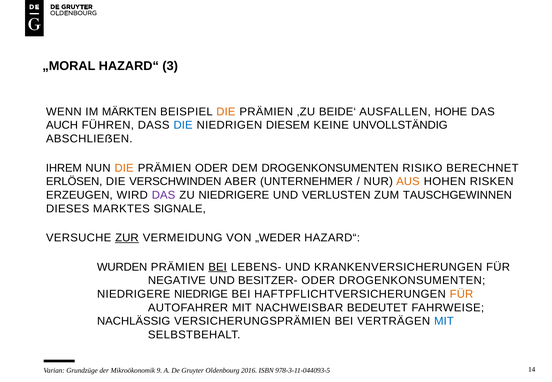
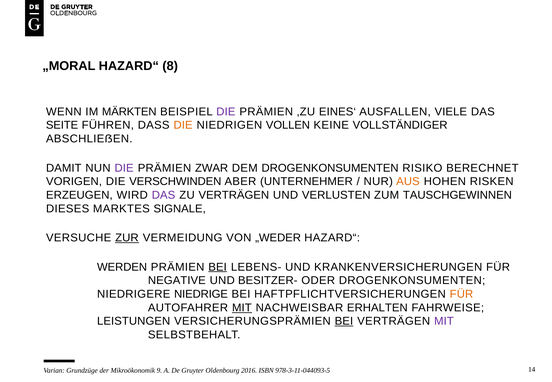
3: 3 -> 8
DIE at (226, 112) colour: orange -> purple
BEIDE‘: BEIDE‘ -> EINES‘
HOHE: HOHE -> VIELE
AUCH: AUCH -> SEITE
DIE at (183, 125) colour: blue -> orange
DIESEM: DIESEM -> VOLLEN
UNVOLLSTÄNDIG: UNVOLLSTÄNDIG -> VOLLSTÄNDIGER
IHREM: IHREM -> DAMIT
DIE at (124, 168) colour: orange -> purple
PRÄMIEN ODER: ODER -> ZWAR
ERLÖSEN: ERLÖSEN -> VORIGEN
ZU NIEDRIGERE: NIEDRIGERE -> VERTRÄGEN
WURDEN: WURDEN -> WERDEN
MIT at (242, 308) underline: none -> present
BEDEUTET: BEDEUTET -> ERHALTEN
NACHLÄSSIG: NACHLÄSSIG -> LEISTUNGEN
BEI at (344, 321) underline: none -> present
MIT at (444, 321) colour: blue -> purple
